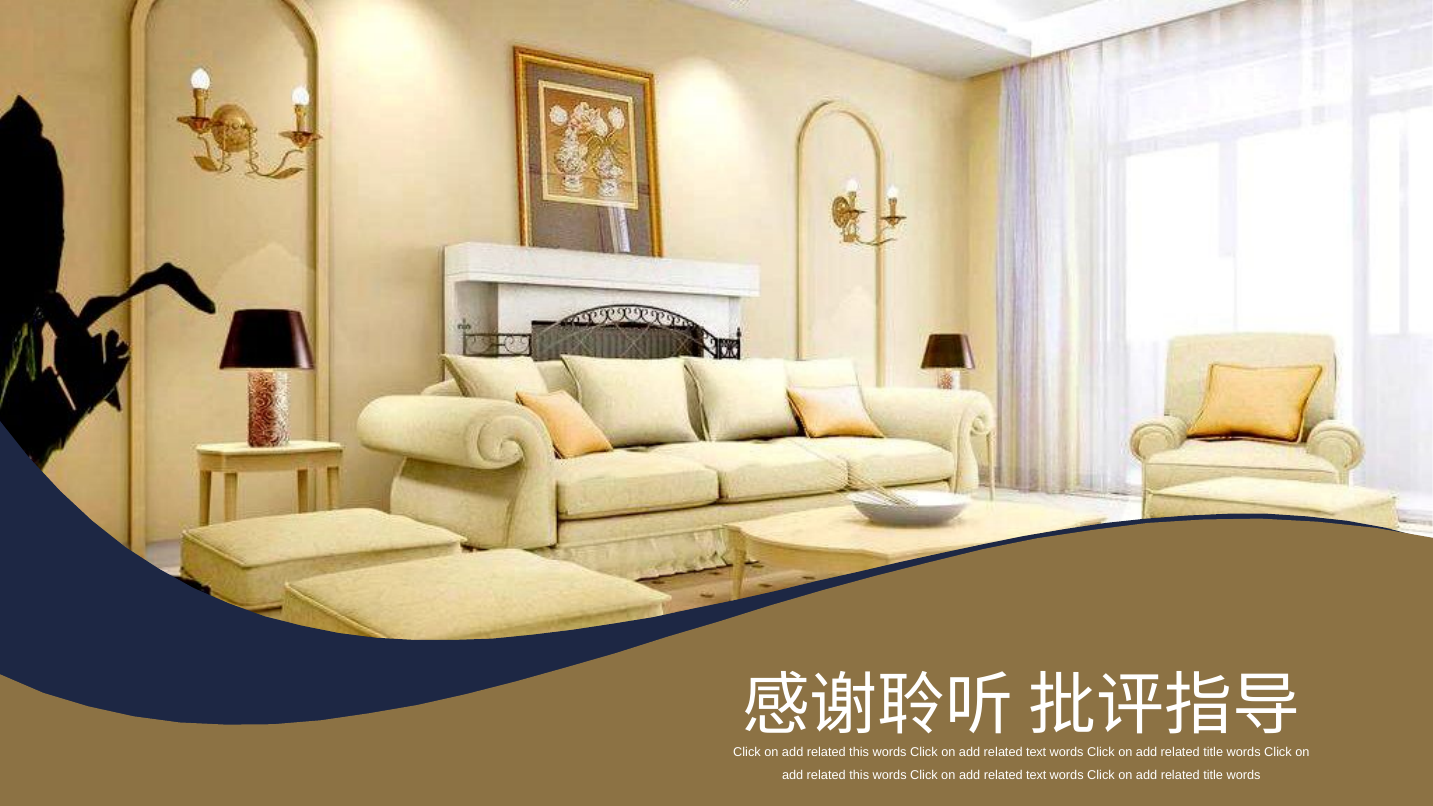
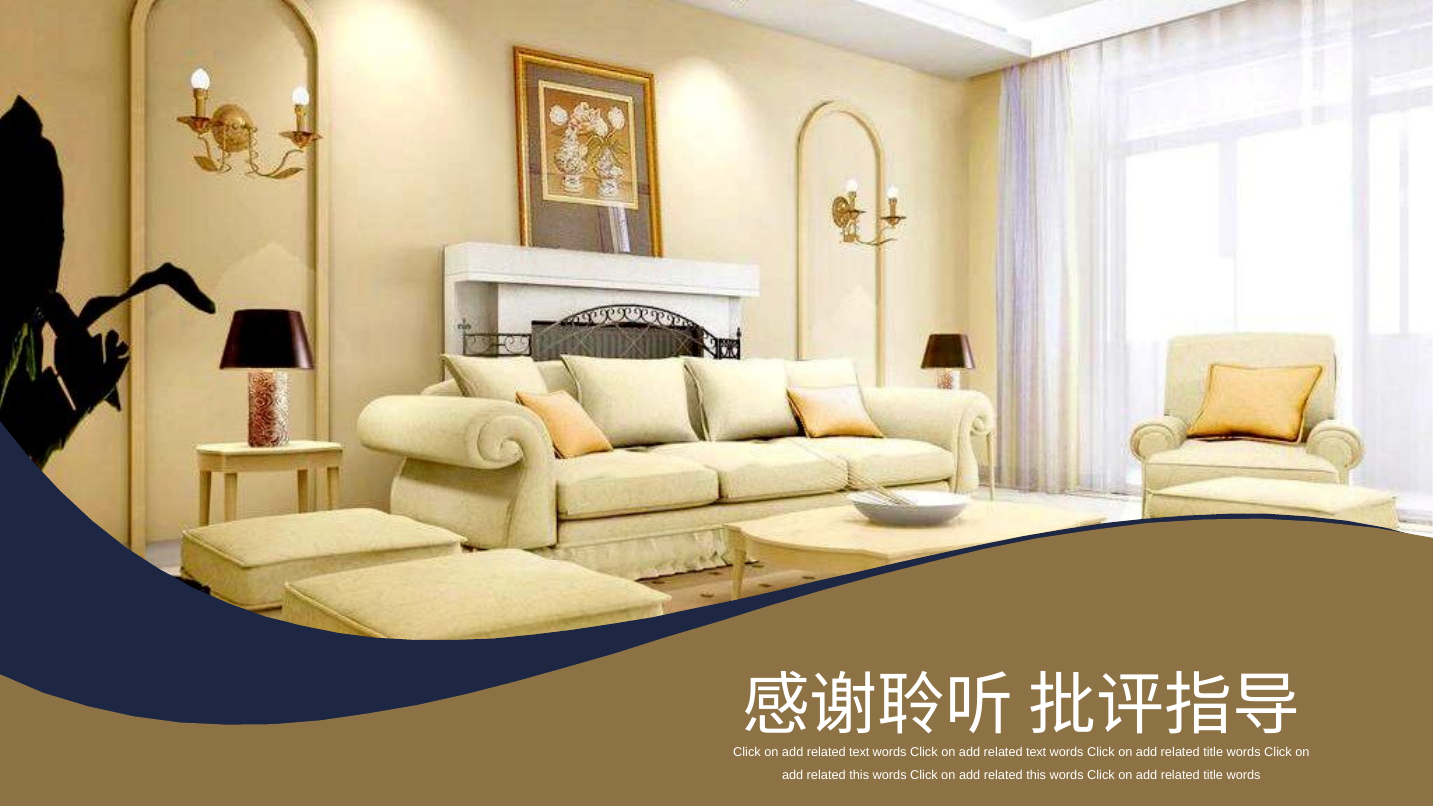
this at (859, 752): this -> text
text at (1036, 775): text -> this
